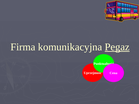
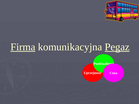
Firma underline: none -> present
